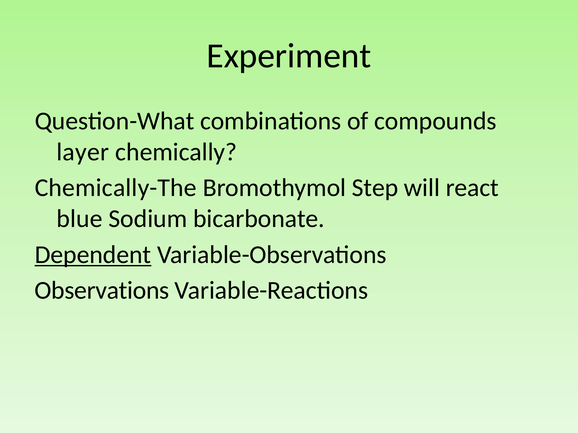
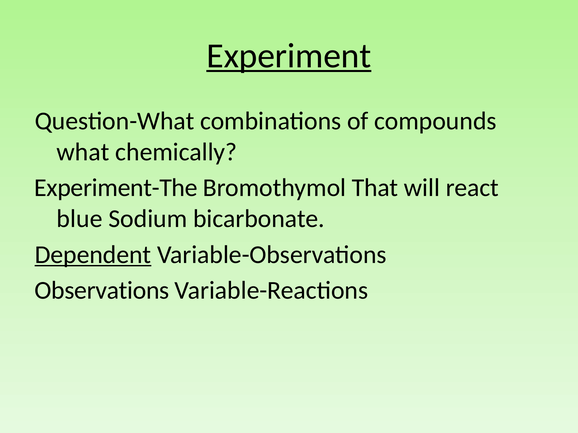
Experiment underline: none -> present
layer: layer -> what
Chemically-The: Chemically-The -> Experiment-The
Step: Step -> That
